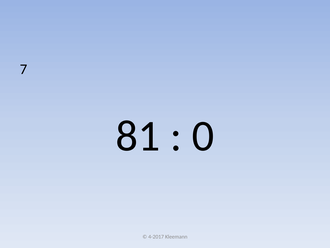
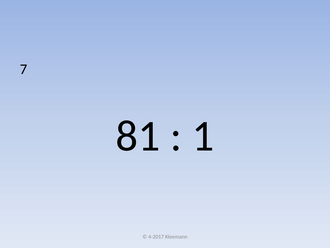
0: 0 -> 1
